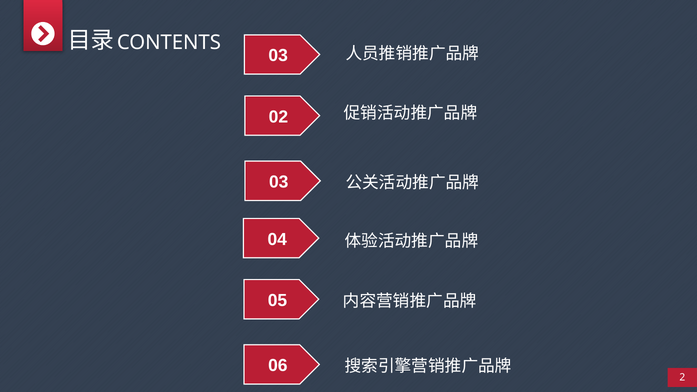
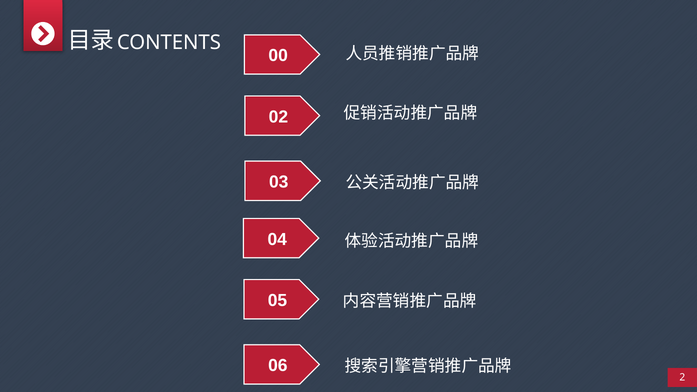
CONTENTS 03: 03 -> 00
